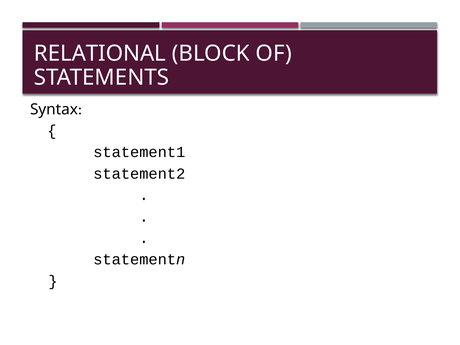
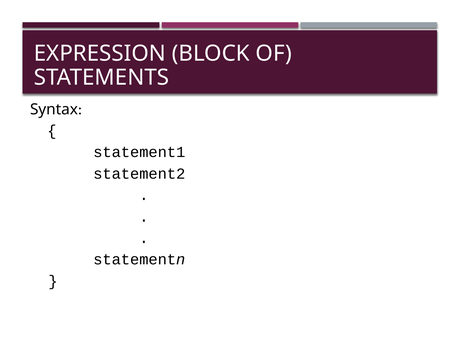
RELATIONAL: RELATIONAL -> EXPRESSION
